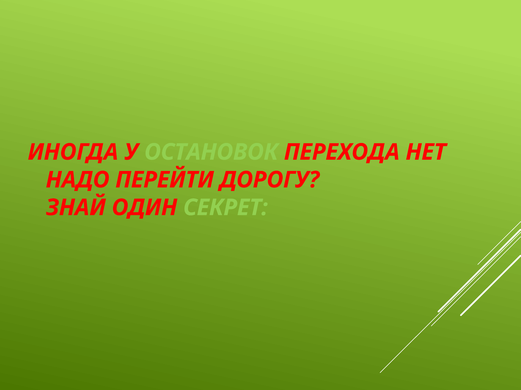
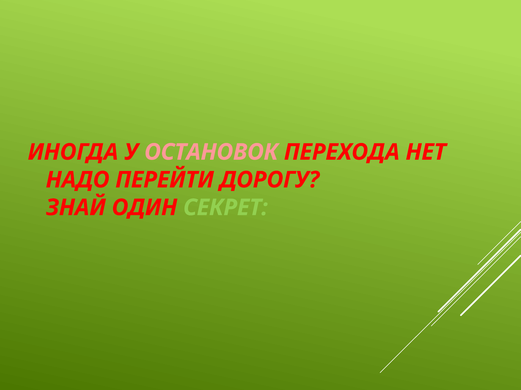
ОСТАНОВОК colour: light green -> pink
